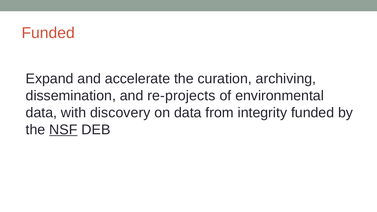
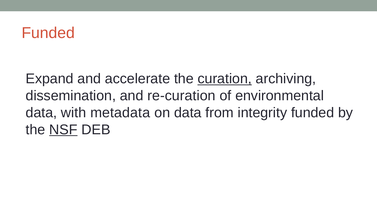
curation underline: none -> present
re-projects: re-projects -> re-curation
discovery: discovery -> metadata
